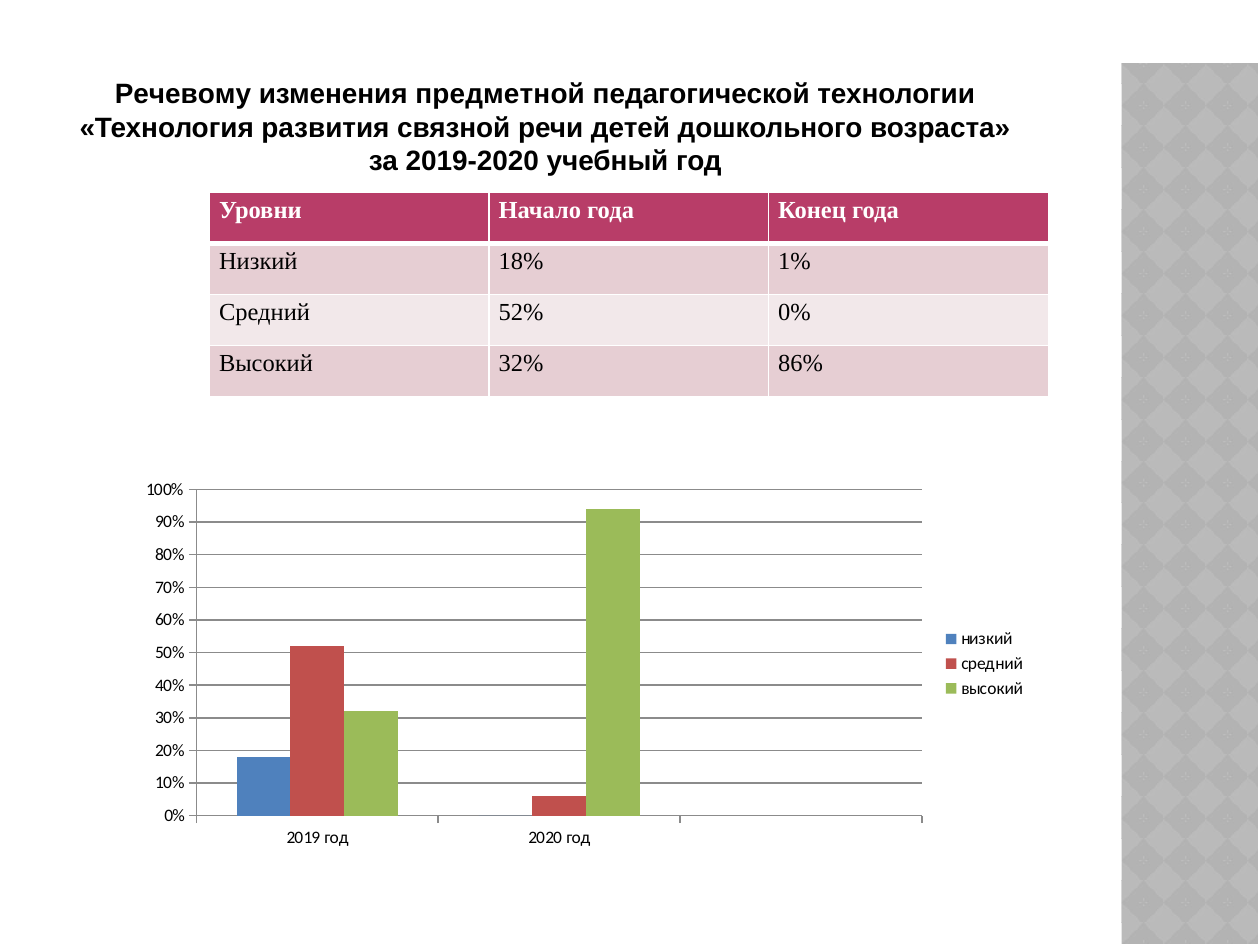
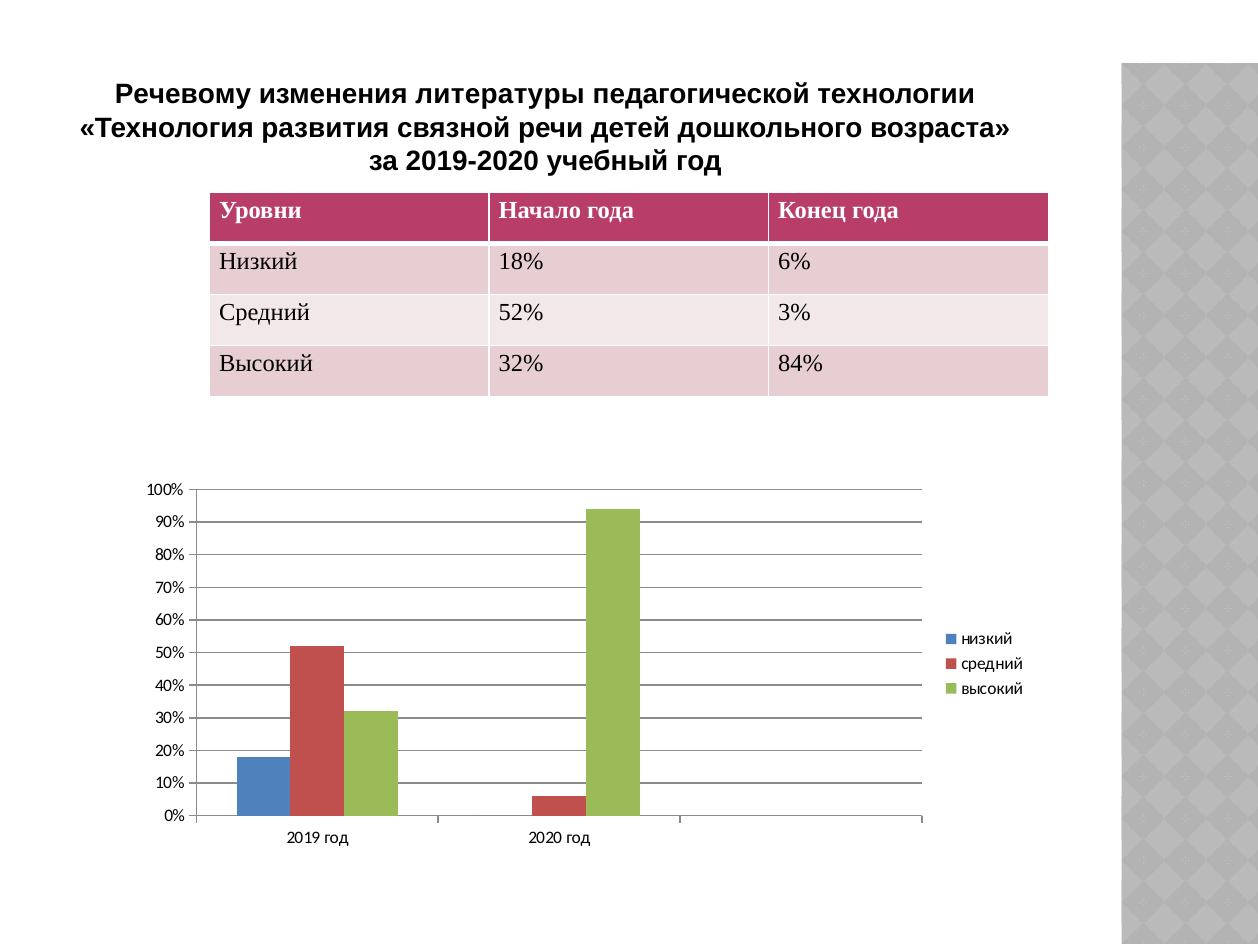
предметной: предметной -> литературы
1%: 1% -> 6%
52% 0%: 0% -> 3%
86%: 86% -> 84%
